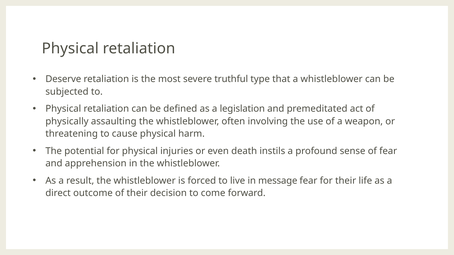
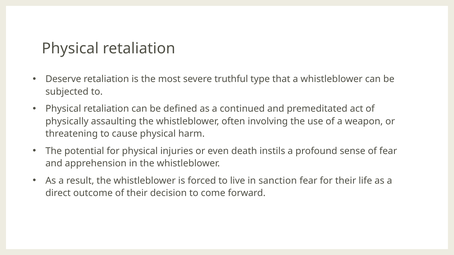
legislation: legislation -> continued
message: message -> sanction
